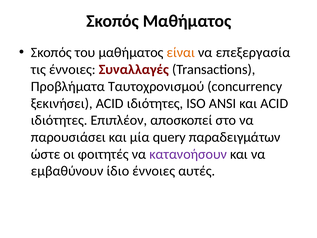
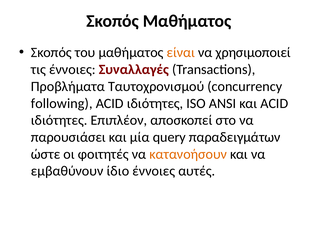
επεξεργασία: επεξεργασία -> χρησιμοποιεί
ξεκινήσει: ξεκινήσει -> following
κατανοήσουν colour: purple -> orange
